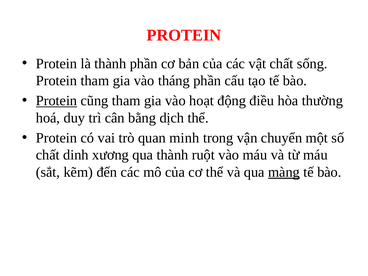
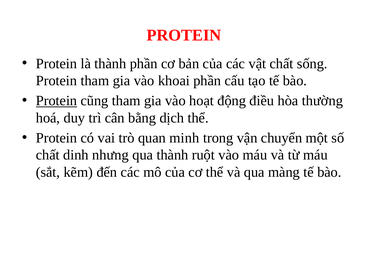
tháng: tháng -> khoai
xương: xương -> nhưng
màng underline: present -> none
